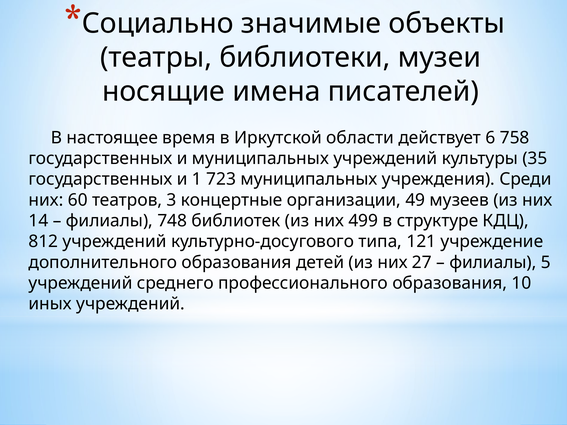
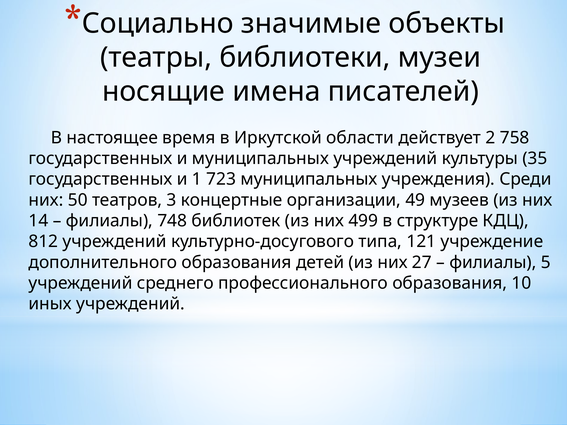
6: 6 -> 2
60: 60 -> 50
